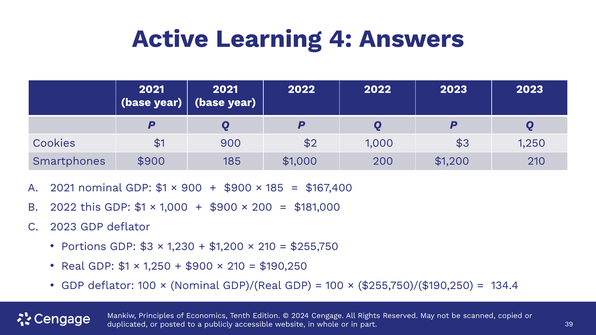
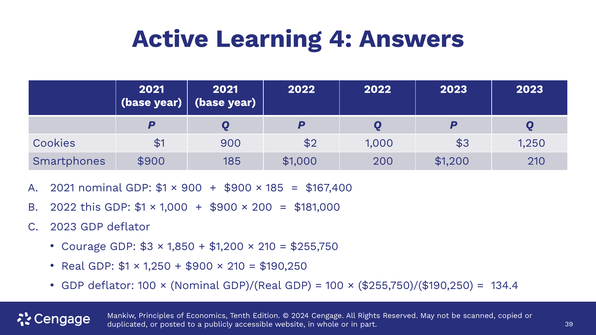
Portions: Portions -> Courage
1,230: 1,230 -> 1,850
